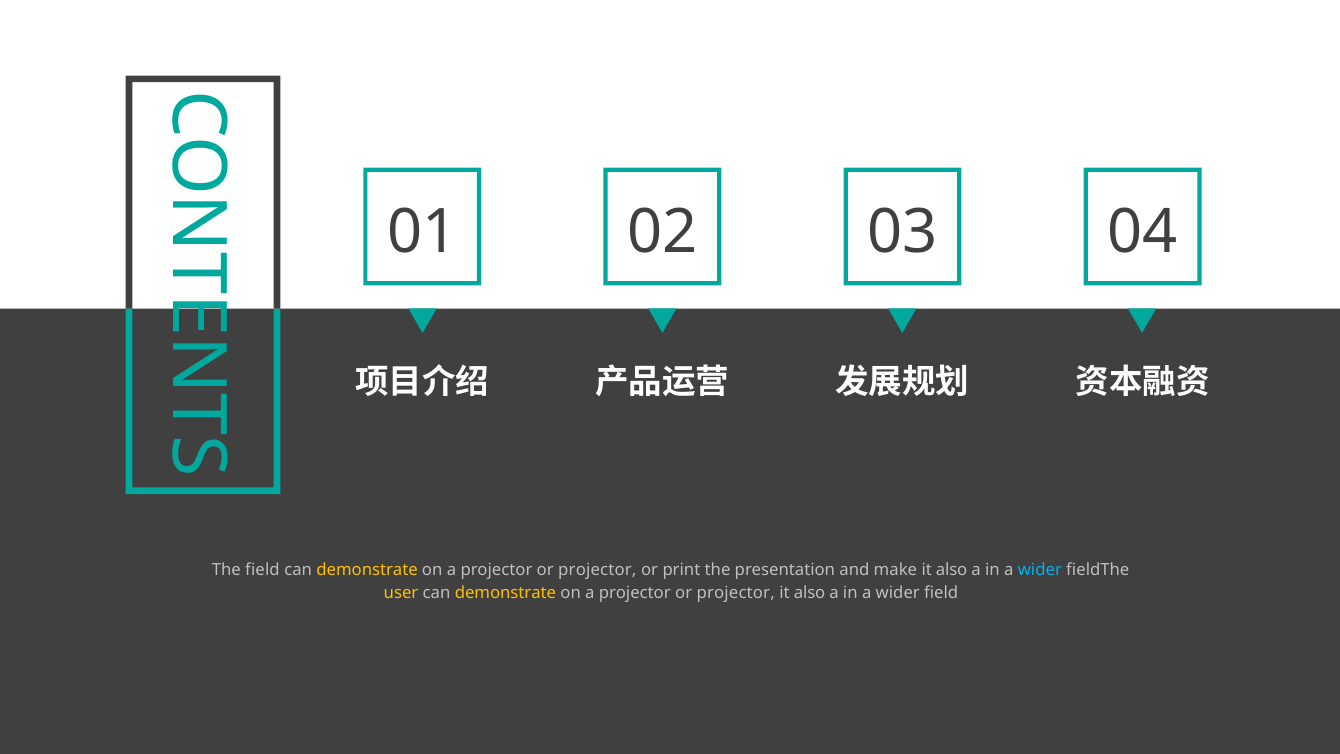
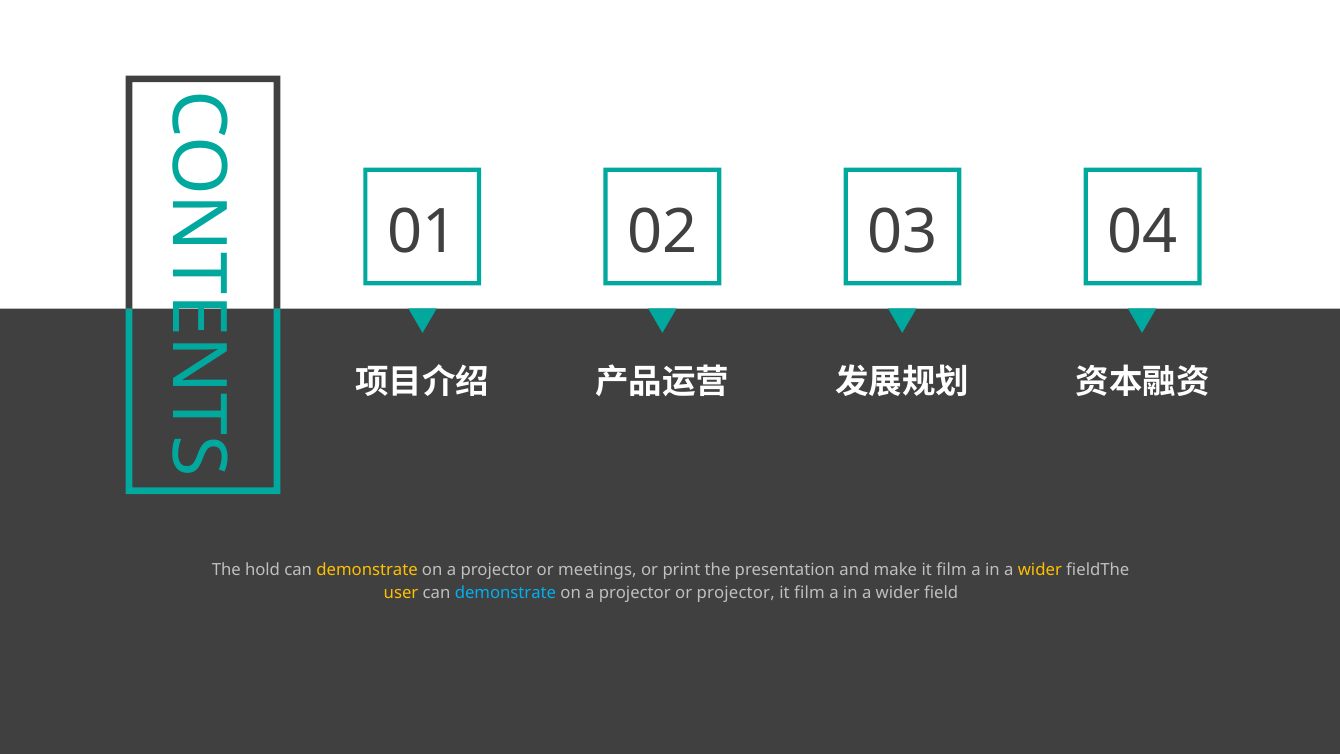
The field: field -> hold
projector at (597, 570): projector -> meetings
make it also: also -> film
wider at (1040, 570) colour: light blue -> yellow
demonstrate at (505, 593) colour: yellow -> light blue
also at (810, 593): also -> film
